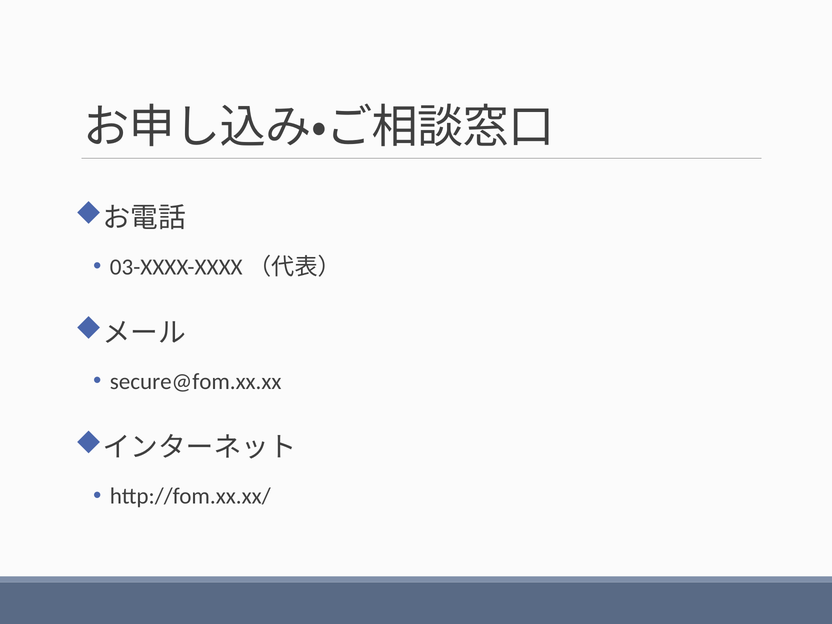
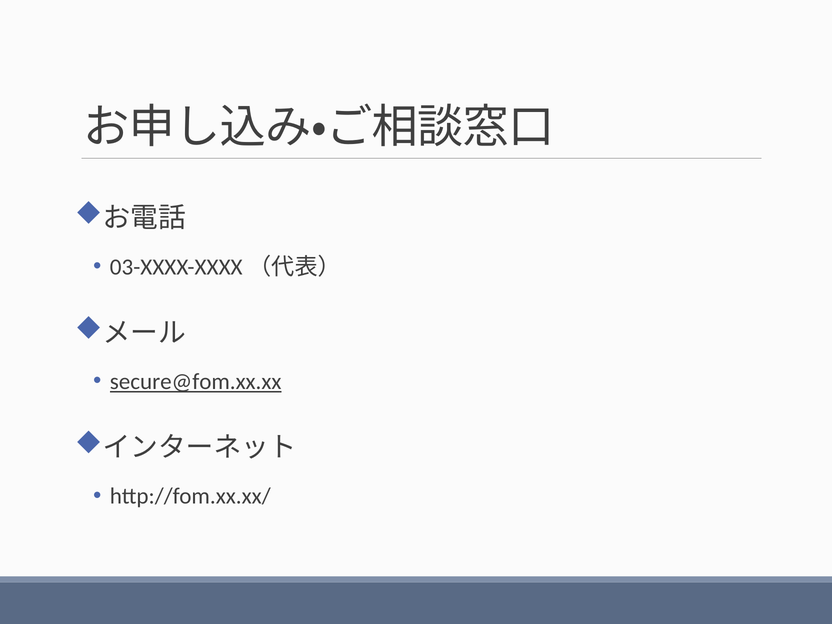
secure@fom.xx.xx underline: none -> present
